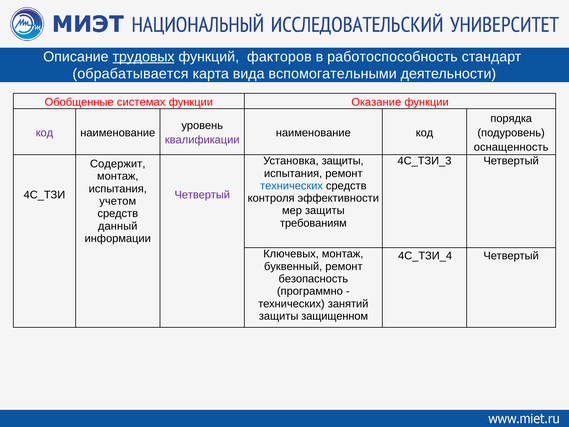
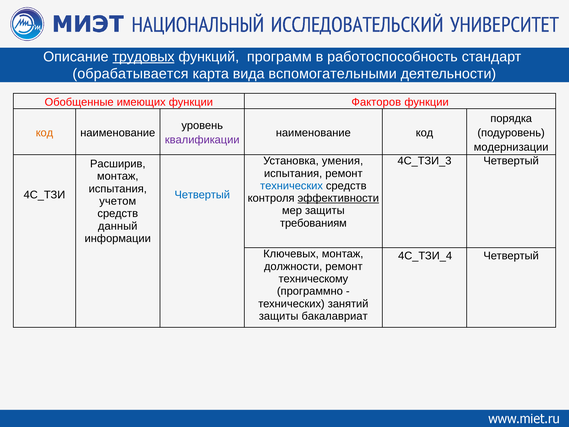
факторов: факторов -> программ
системах: системах -> имеющих
Оказание: Оказание -> Факторов
код at (44, 133) colour: purple -> orange
оснащенность: оснащенность -> модернизации
Установка защиты: защиты -> умения
Содержит: Содержит -> Расширив
Четвертый at (202, 195) colour: purple -> blue
эффективности underline: none -> present
буквенный: буквенный -> должности
безопасность: безопасность -> техническому
защищенном: защищенном -> бакалавриат
